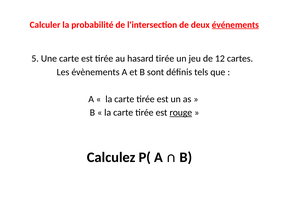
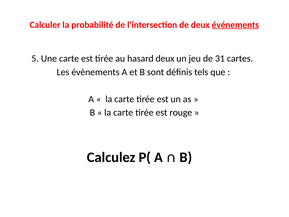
hasard tirée: tirée -> deux
12: 12 -> 31
rouge underline: present -> none
